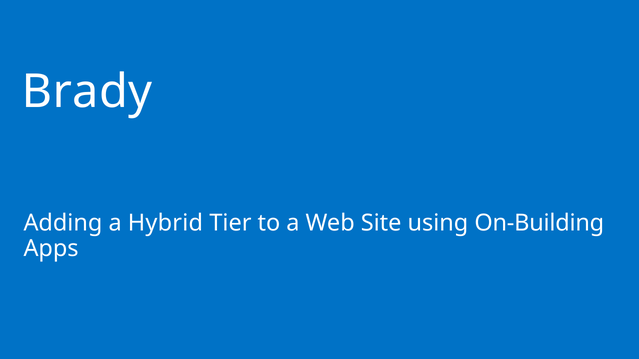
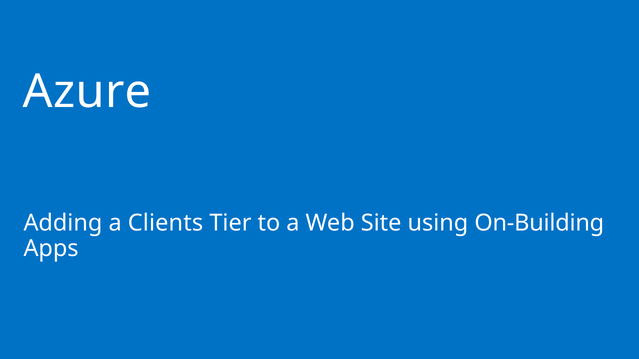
Brady: Brady -> Azure
Hybrid: Hybrid -> Clients
